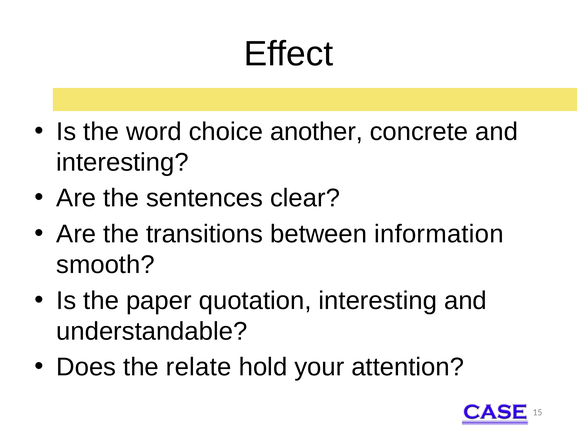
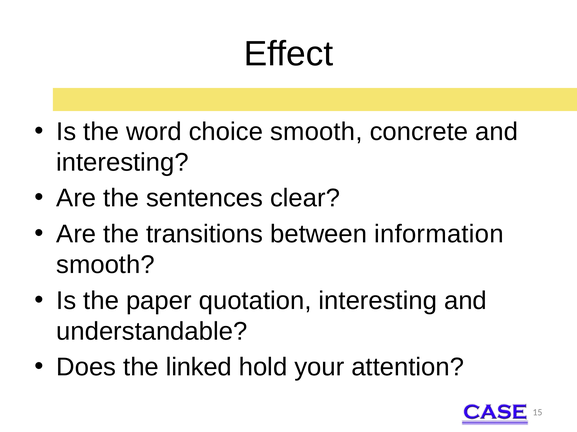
choice another: another -> smooth
relate: relate -> linked
